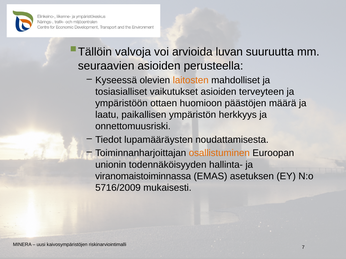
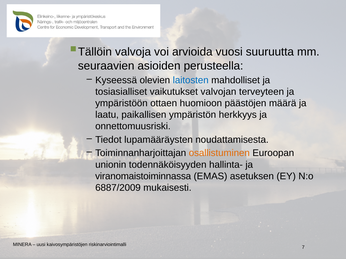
luvan: luvan -> vuosi
laitosten colour: orange -> blue
vaikutukset asioiden: asioiden -> valvojan
5716/2009: 5716/2009 -> 6887/2009
